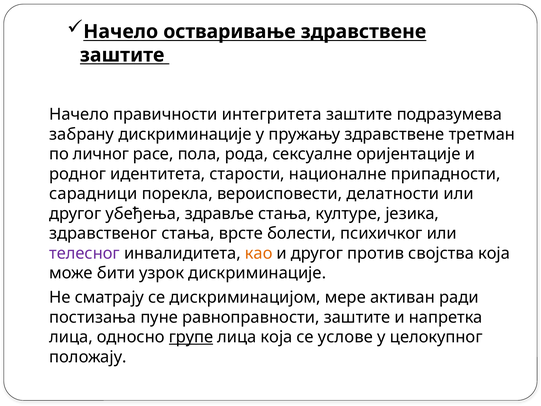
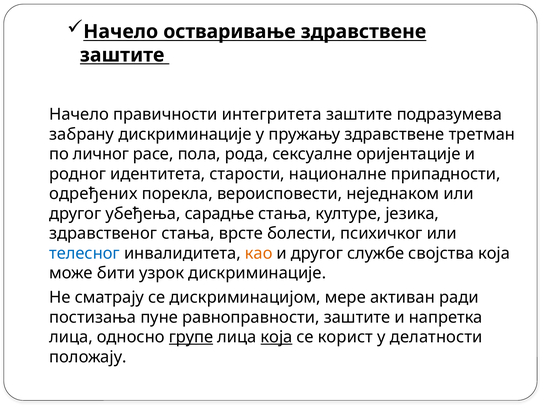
сарадници: сарадници -> одређених
делатности: делатности -> неједнаком
здравље: здравље -> сарадње
телесног colour: purple -> blue
против: против -> службе
која at (277, 337) underline: none -> present
услове: услове -> корист
целокупног: целокупног -> делатности
